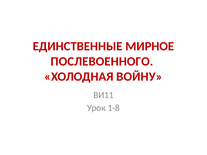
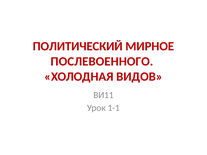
ЕДИНСТВЕННЫЕ: ЕДИНСТВЕННЫЕ -> ПОЛИТИЧЕСКИЙ
ВОЙНУ: ВОЙНУ -> ВИДОВ
1-8: 1-8 -> 1-1
